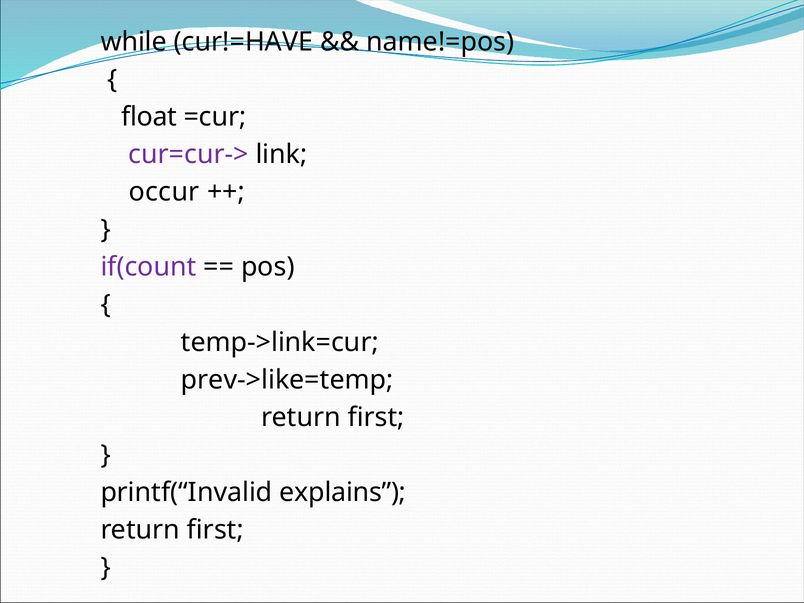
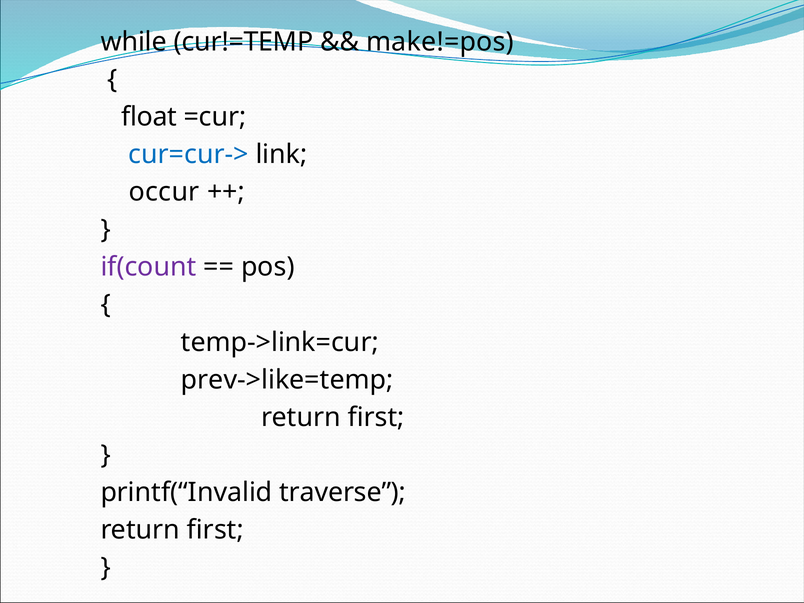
cur!=HAVE: cur!=HAVE -> cur!=TEMP
name!=pos: name!=pos -> make!=pos
cur=cur-> colour: purple -> blue
explains: explains -> traverse
